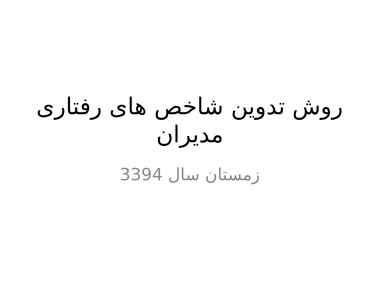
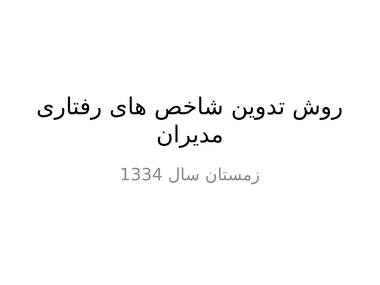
3394: 3394 -> 1334
